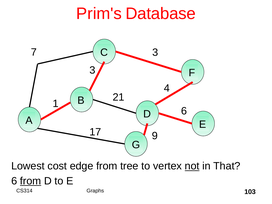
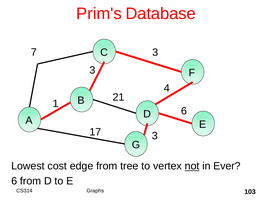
17 9: 9 -> 3
That: That -> Ever
from at (31, 181) underline: present -> none
